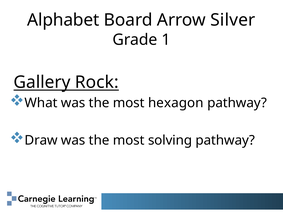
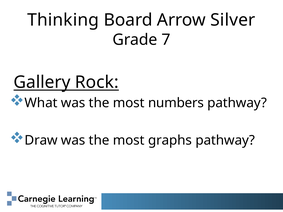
Alphabet: Alphabet -> Thinking
1: 1 -> 7
hexagon: hexagon -> numbers
solving: solving -> graphs
